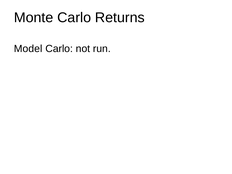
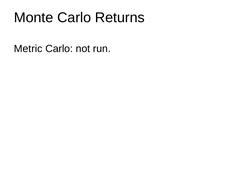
Model: Model -> Metric
